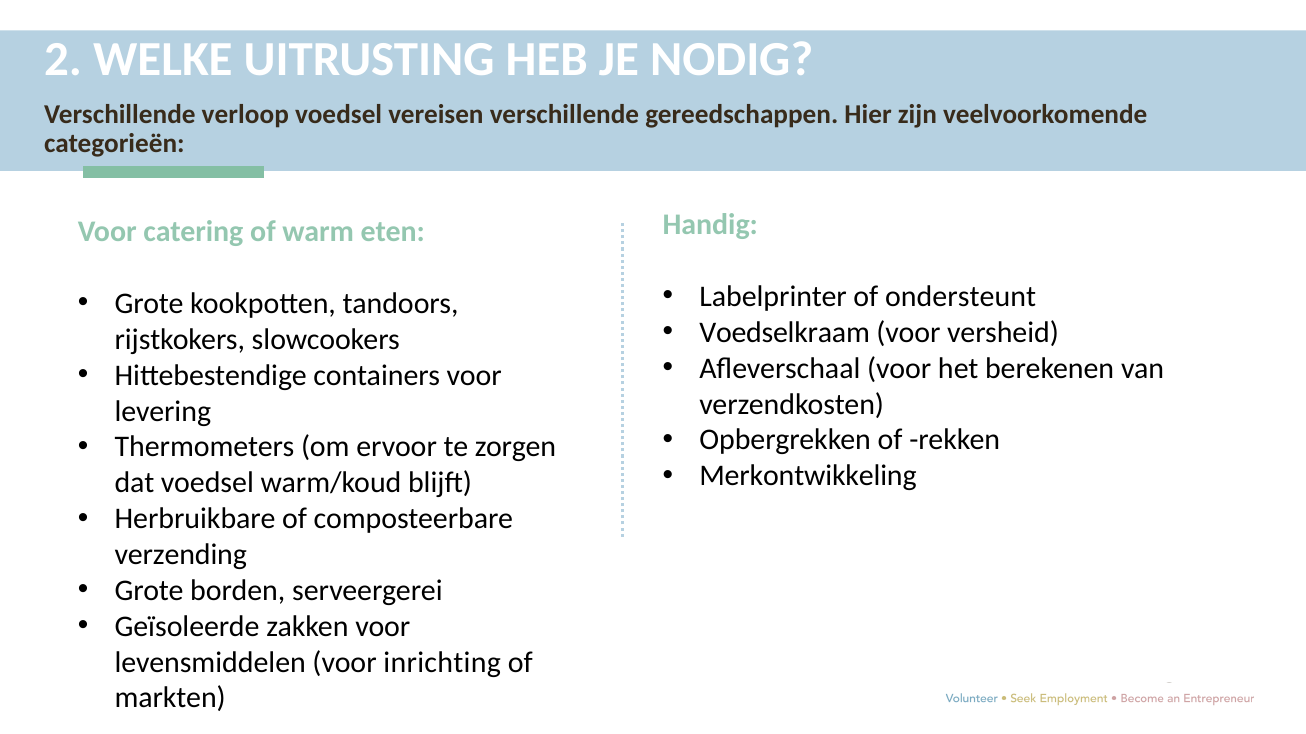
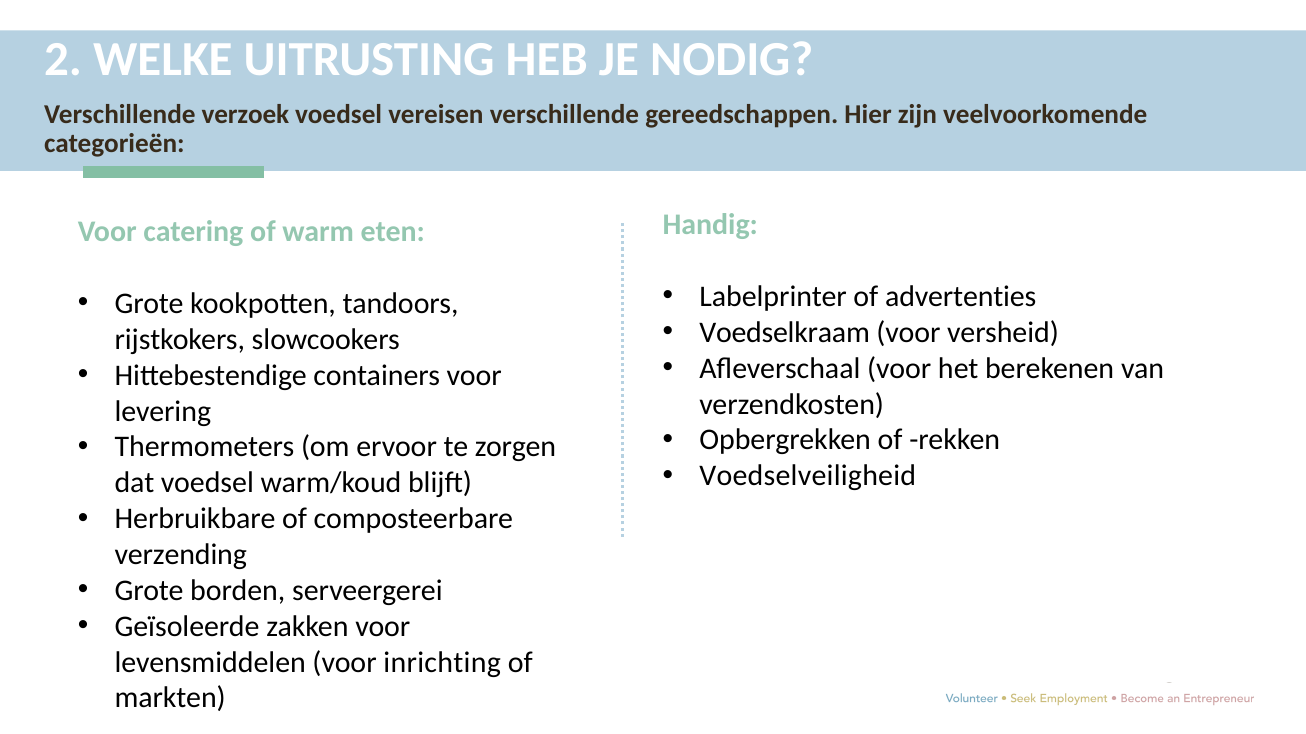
verloop: verloop -> verzoek
ondersteunt: ondersteunt -> advertenties
Merkontwikkeling: Merkontwikkeling -> Voedselveiligheid
